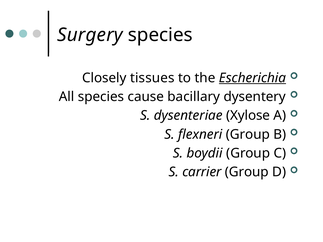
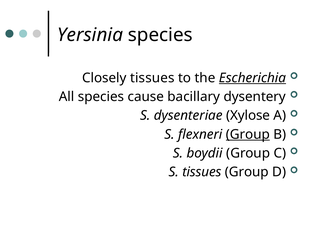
Surgery: Surgery -> Yersinia
Group at (248, 134) underline: none -> present
S carrier: carrier -> tissues
